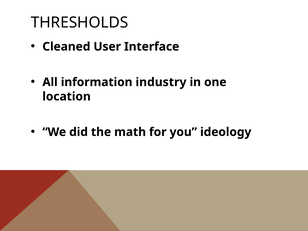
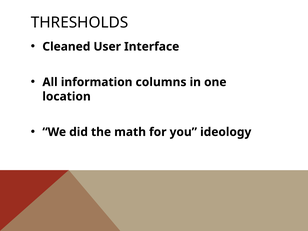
industry: industry -> columns
